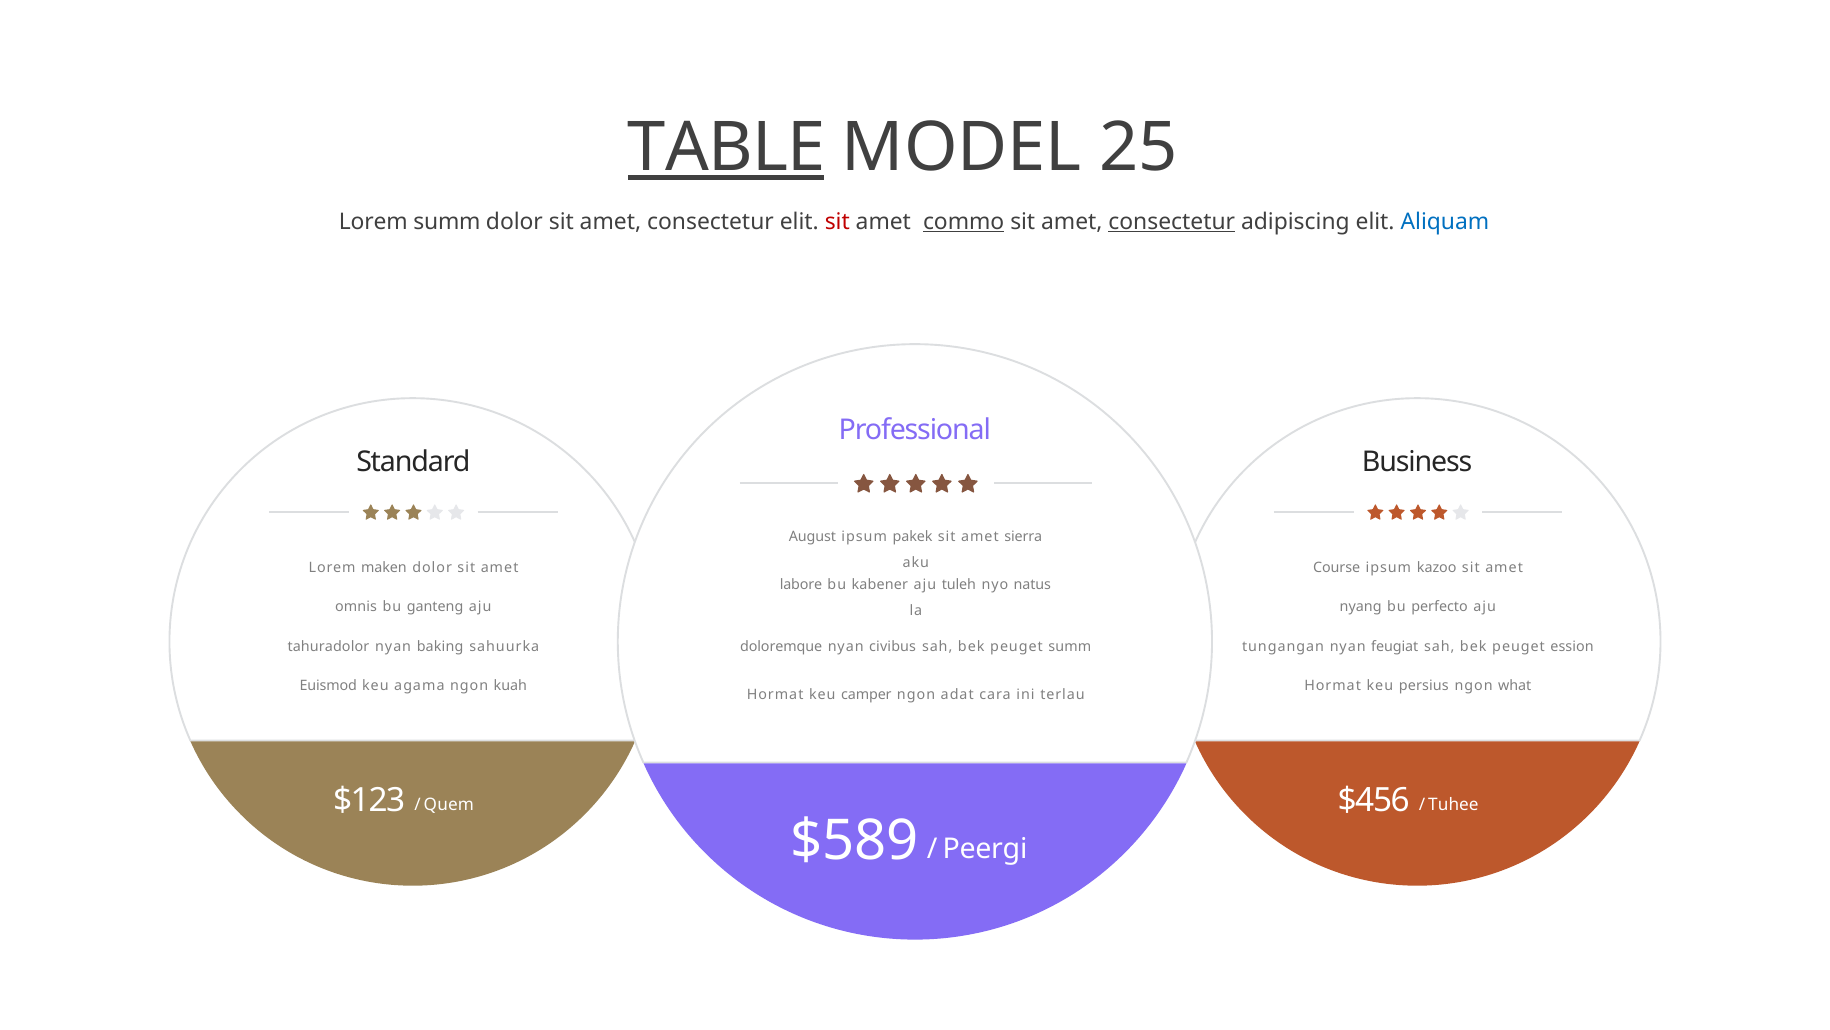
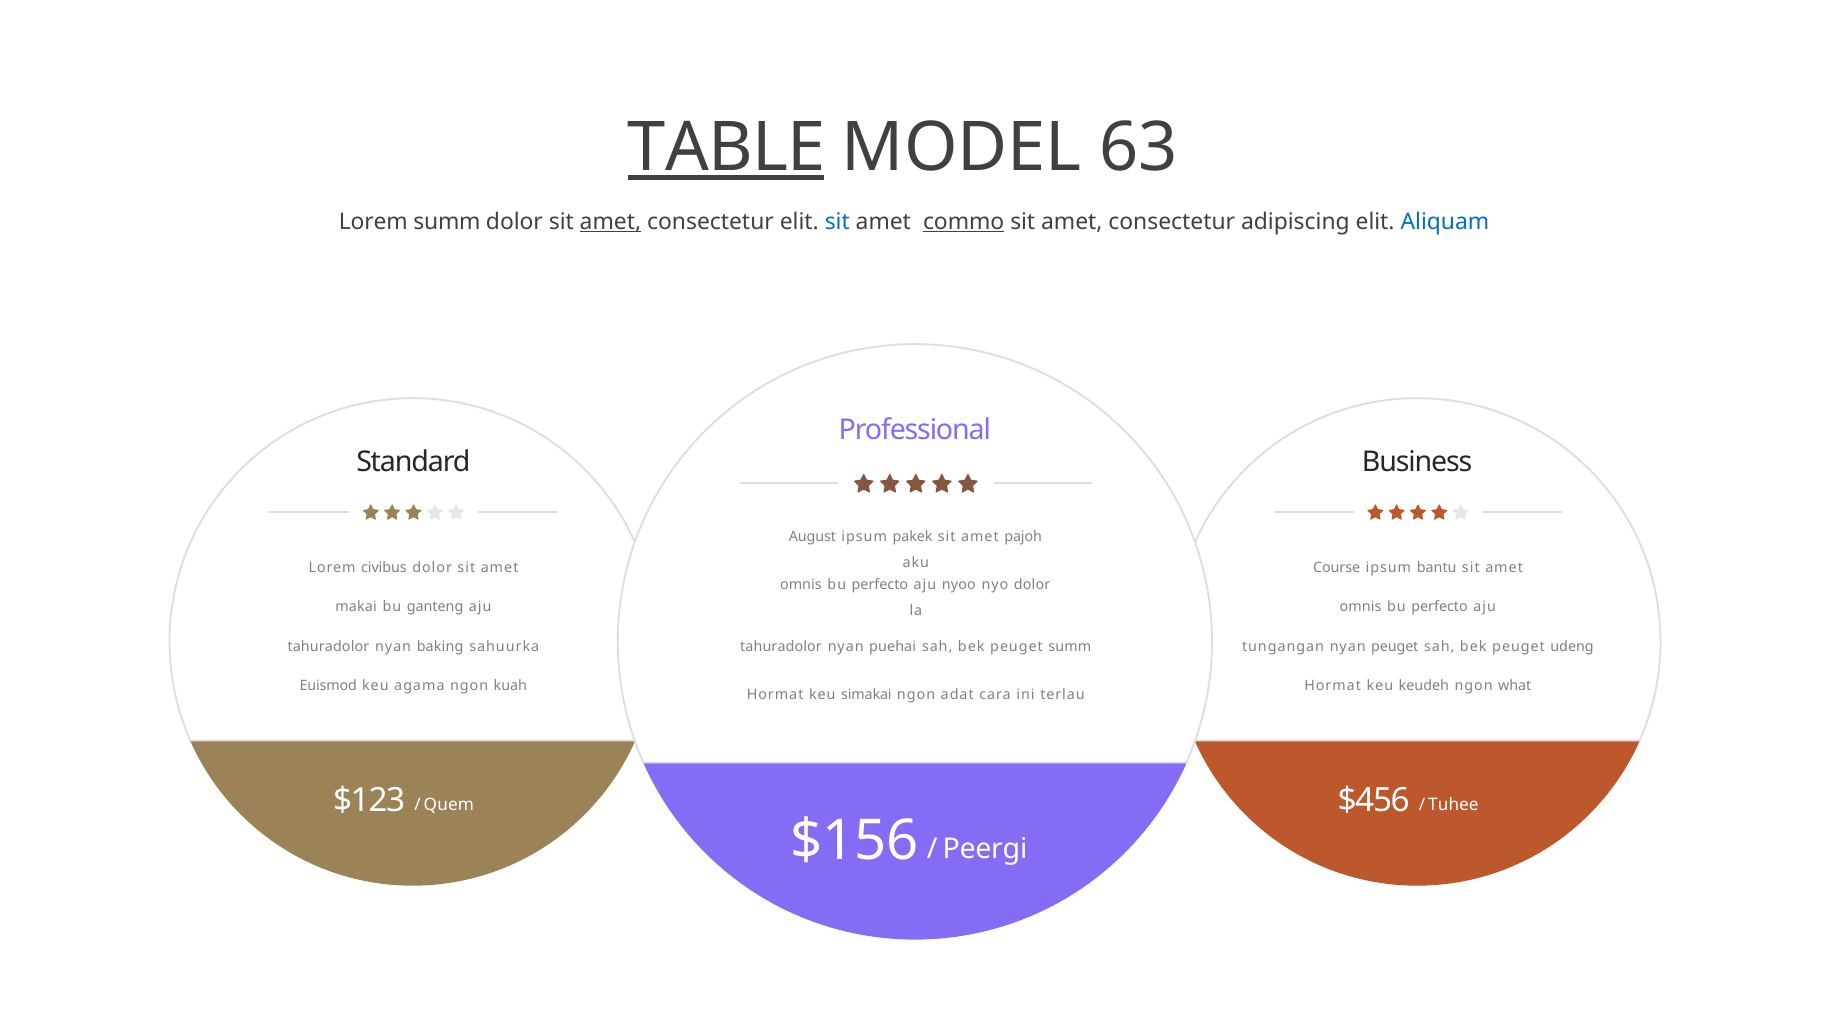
25: 25 -> 63
amet at (611, 221) underline: none -> present
sit at (837, 221) colour: red -> blue
consectetur at (1172, 221) underline: present -> none
sierra: sierra -> pajoh
maken: maken -> civibus
kazoo: kazoo -> bantu
labore at (801, 585): labore -> omnis
kabener at (880, 585): kabener -> perfecto
tuleh: tuleh -> nyoo
nyo natus: natus -> dolor
omnis: omnis -> makai
nyang at (1361, 607): nyang -> omnis
doloremque at (781, 646): doloremque -> tahuradolor
civibus: civibus -> puehai
nyan feugiat: feugiat -> peuget
ession: ession -> udeng
persius: persius -> keudeh
camper: camper -> simakai
$589: $589 -> $156
